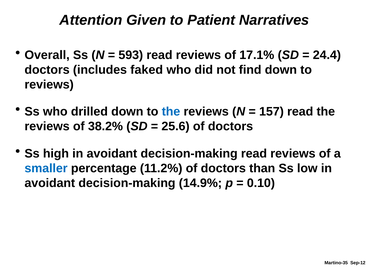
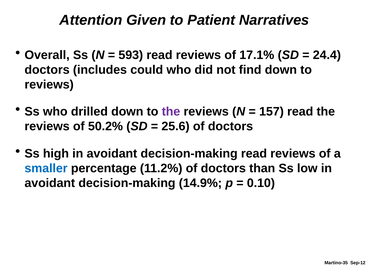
faked: faked -> could
the at (171, 112) colour: blue -> purple
38.2%: 38.2% -> 50.2%
